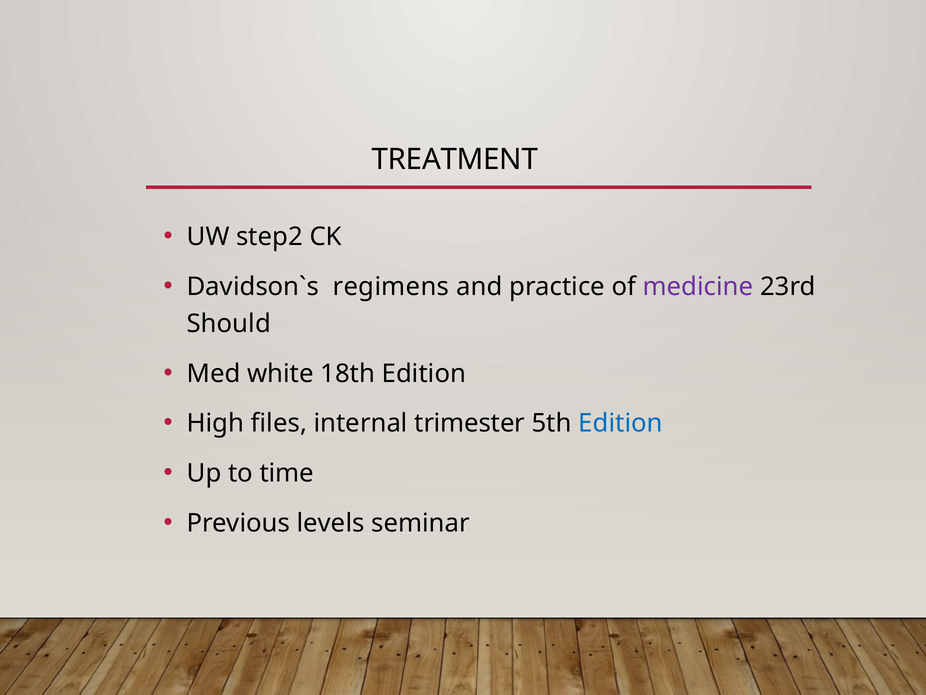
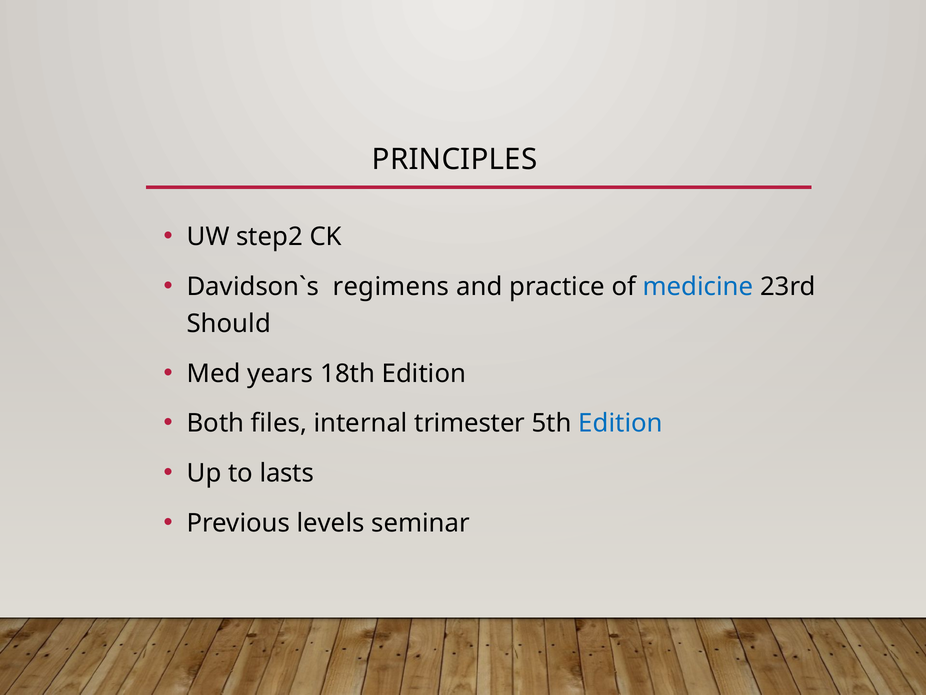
TREATMENT: TREATMENT -> PRINCIPLES
medicine colour: purple -> blue
white: white -> years
High: High -> Both
time: time -> lasts
